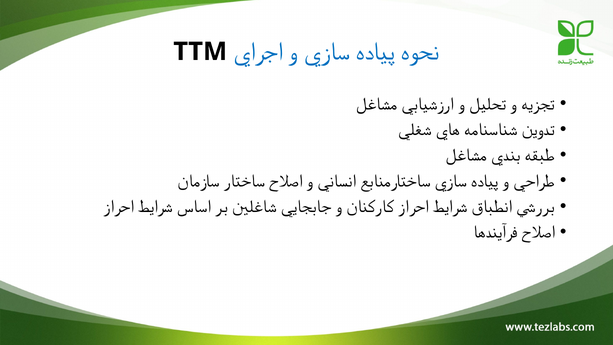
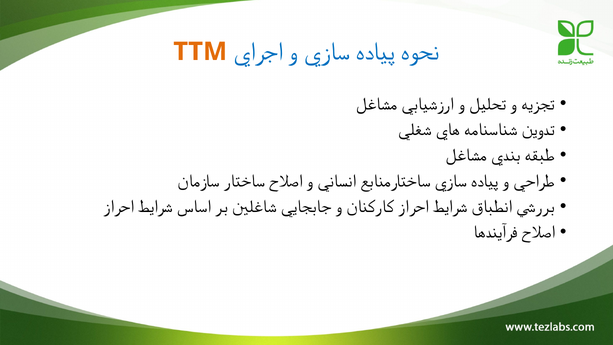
TTM colour: black -> orange
